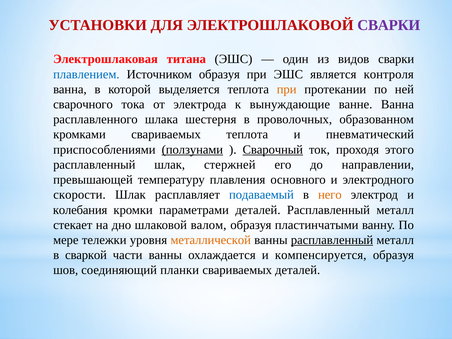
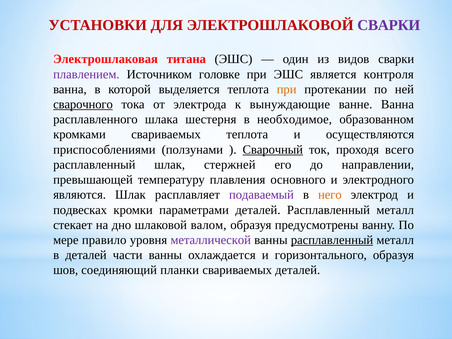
плавлением colour: blue -> purple
Источником образуя: образуя -> головке
сварочного underline: none -> present
проволочных: проволочных -> необходимое
пневматический: пневматический -> осуществляются
ползунами underline: present -> none
этого: этого -> всего
скорости: скорости -> являются
подаваемый colour: blue -> purple
колебания: колебания -> подвесках
пластинчатыми: пластинчатыми -> предусмотрены
тележки: тележки -> правило
металлической colour: orange -> purple
в сваркой: сваркой -> деталей
компенсируется: компенсируется -> горизонтального
